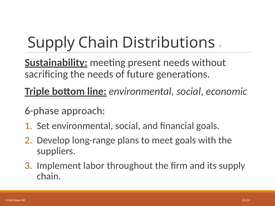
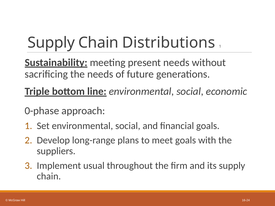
6-phase: 6-phase -> 0-phase
labor: labor -> usual
